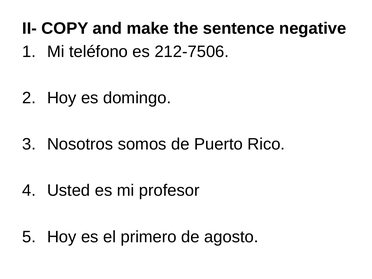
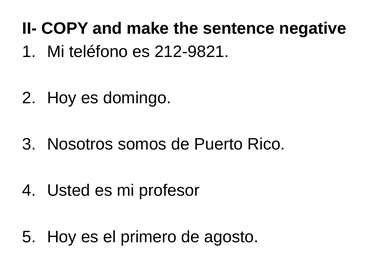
212-7506: 212-7506 -> 212-9821
